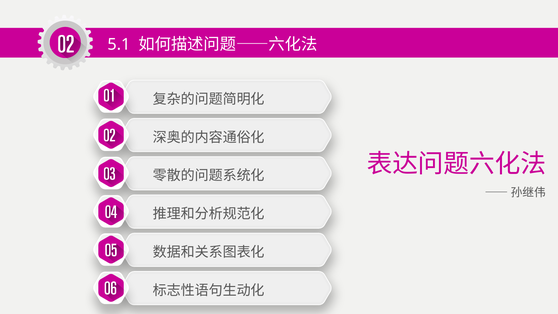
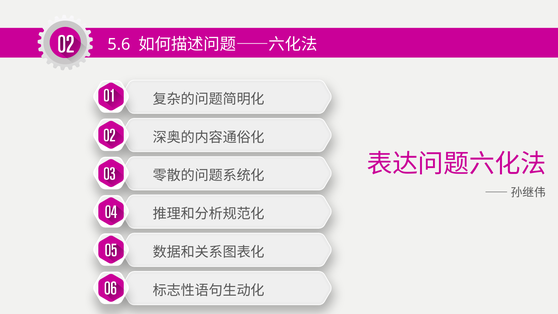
5.1: 5.1 -> 5.6
